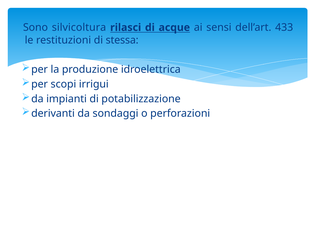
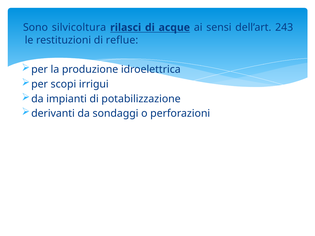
433: 433 -> 243
stessa: stessa -> reflue
